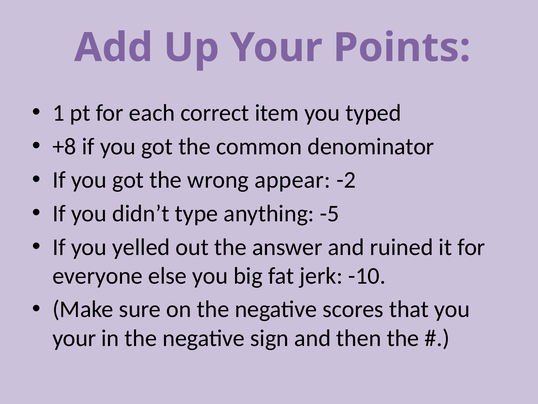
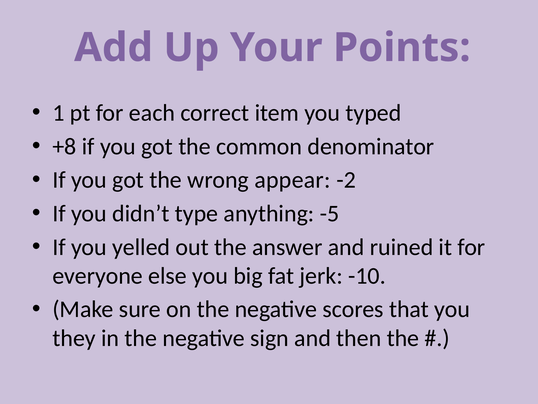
your at (74, 338): your -> they
